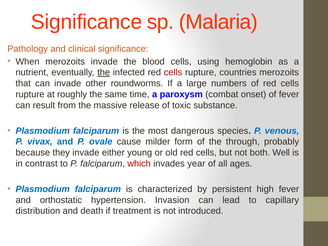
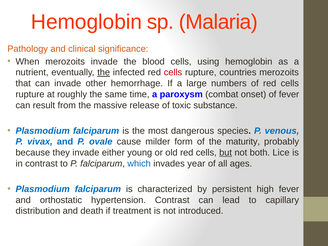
Significance at (87, 22): Significance -> Hemoglobin
roundworms: roundworms -> hemorrhage
through: through -> maturity
but underline: none -> present
Well: Well -> Lice
which colour: red -> blue
hypertension Invasion: Invasion -> Contrast
